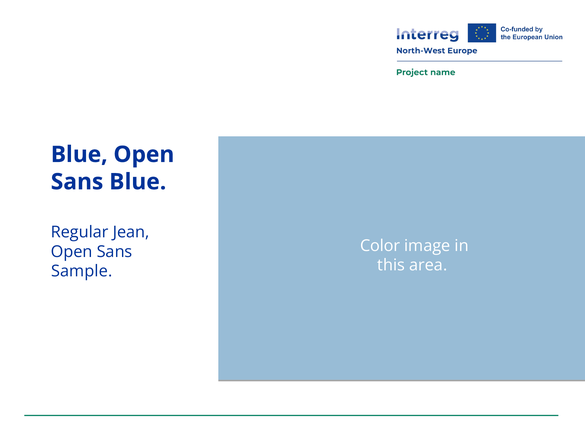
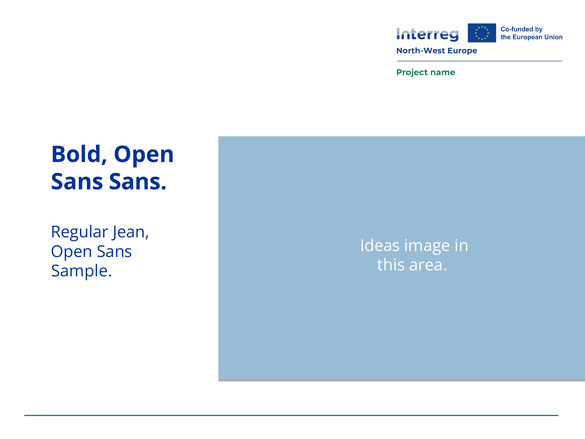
Blue at (79, 154): Blue -> Bold
Sans Blue: Blue -> Sans
Color: Color -> Ideas
